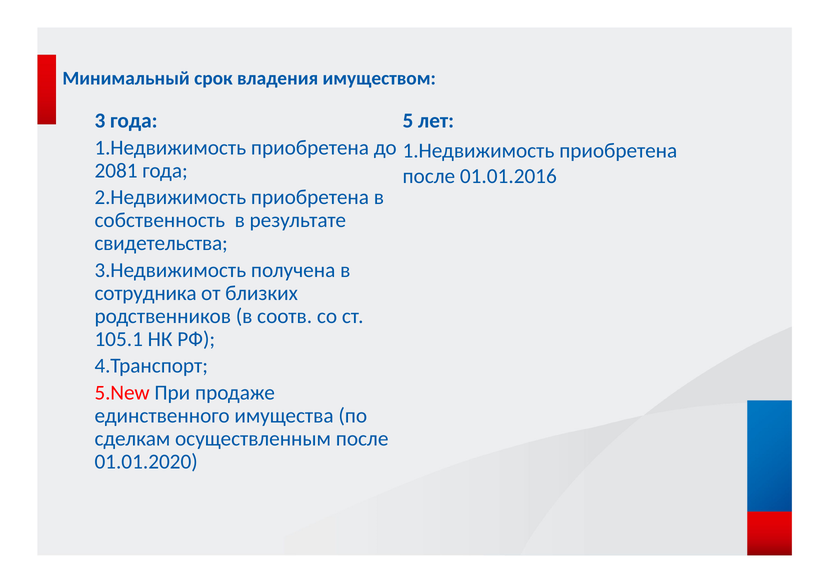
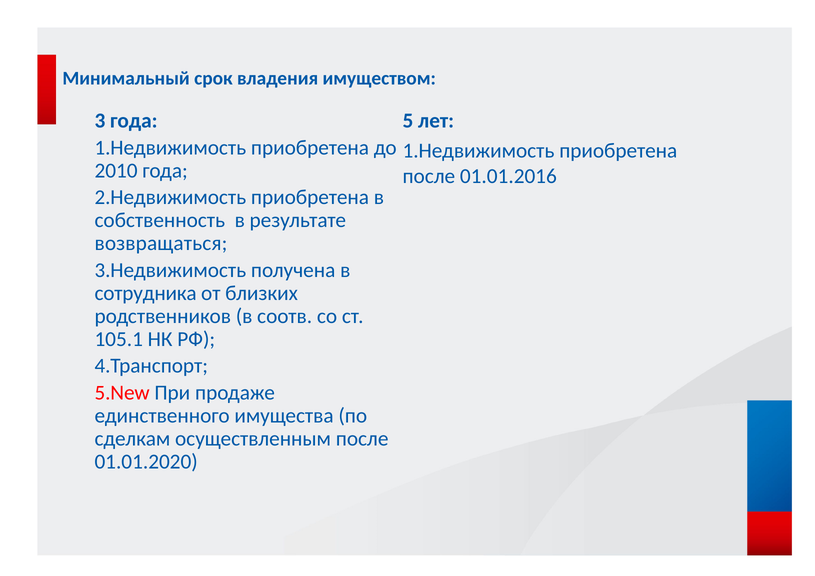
2081: 2081 -> 2010
свидетельства: свидетельства -> возвращаться
